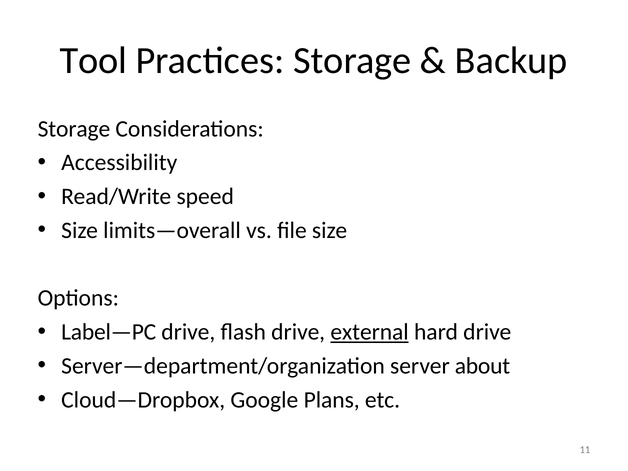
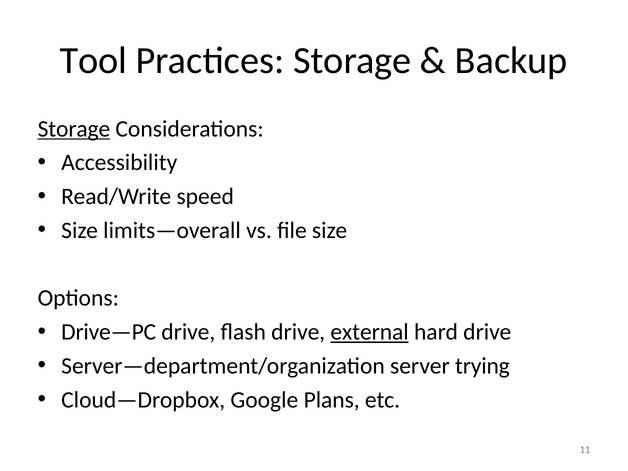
Storage at (74, 129) underline: none -> present
Label—PC: Label—PC -> Drive—PC
about: about -> trying
